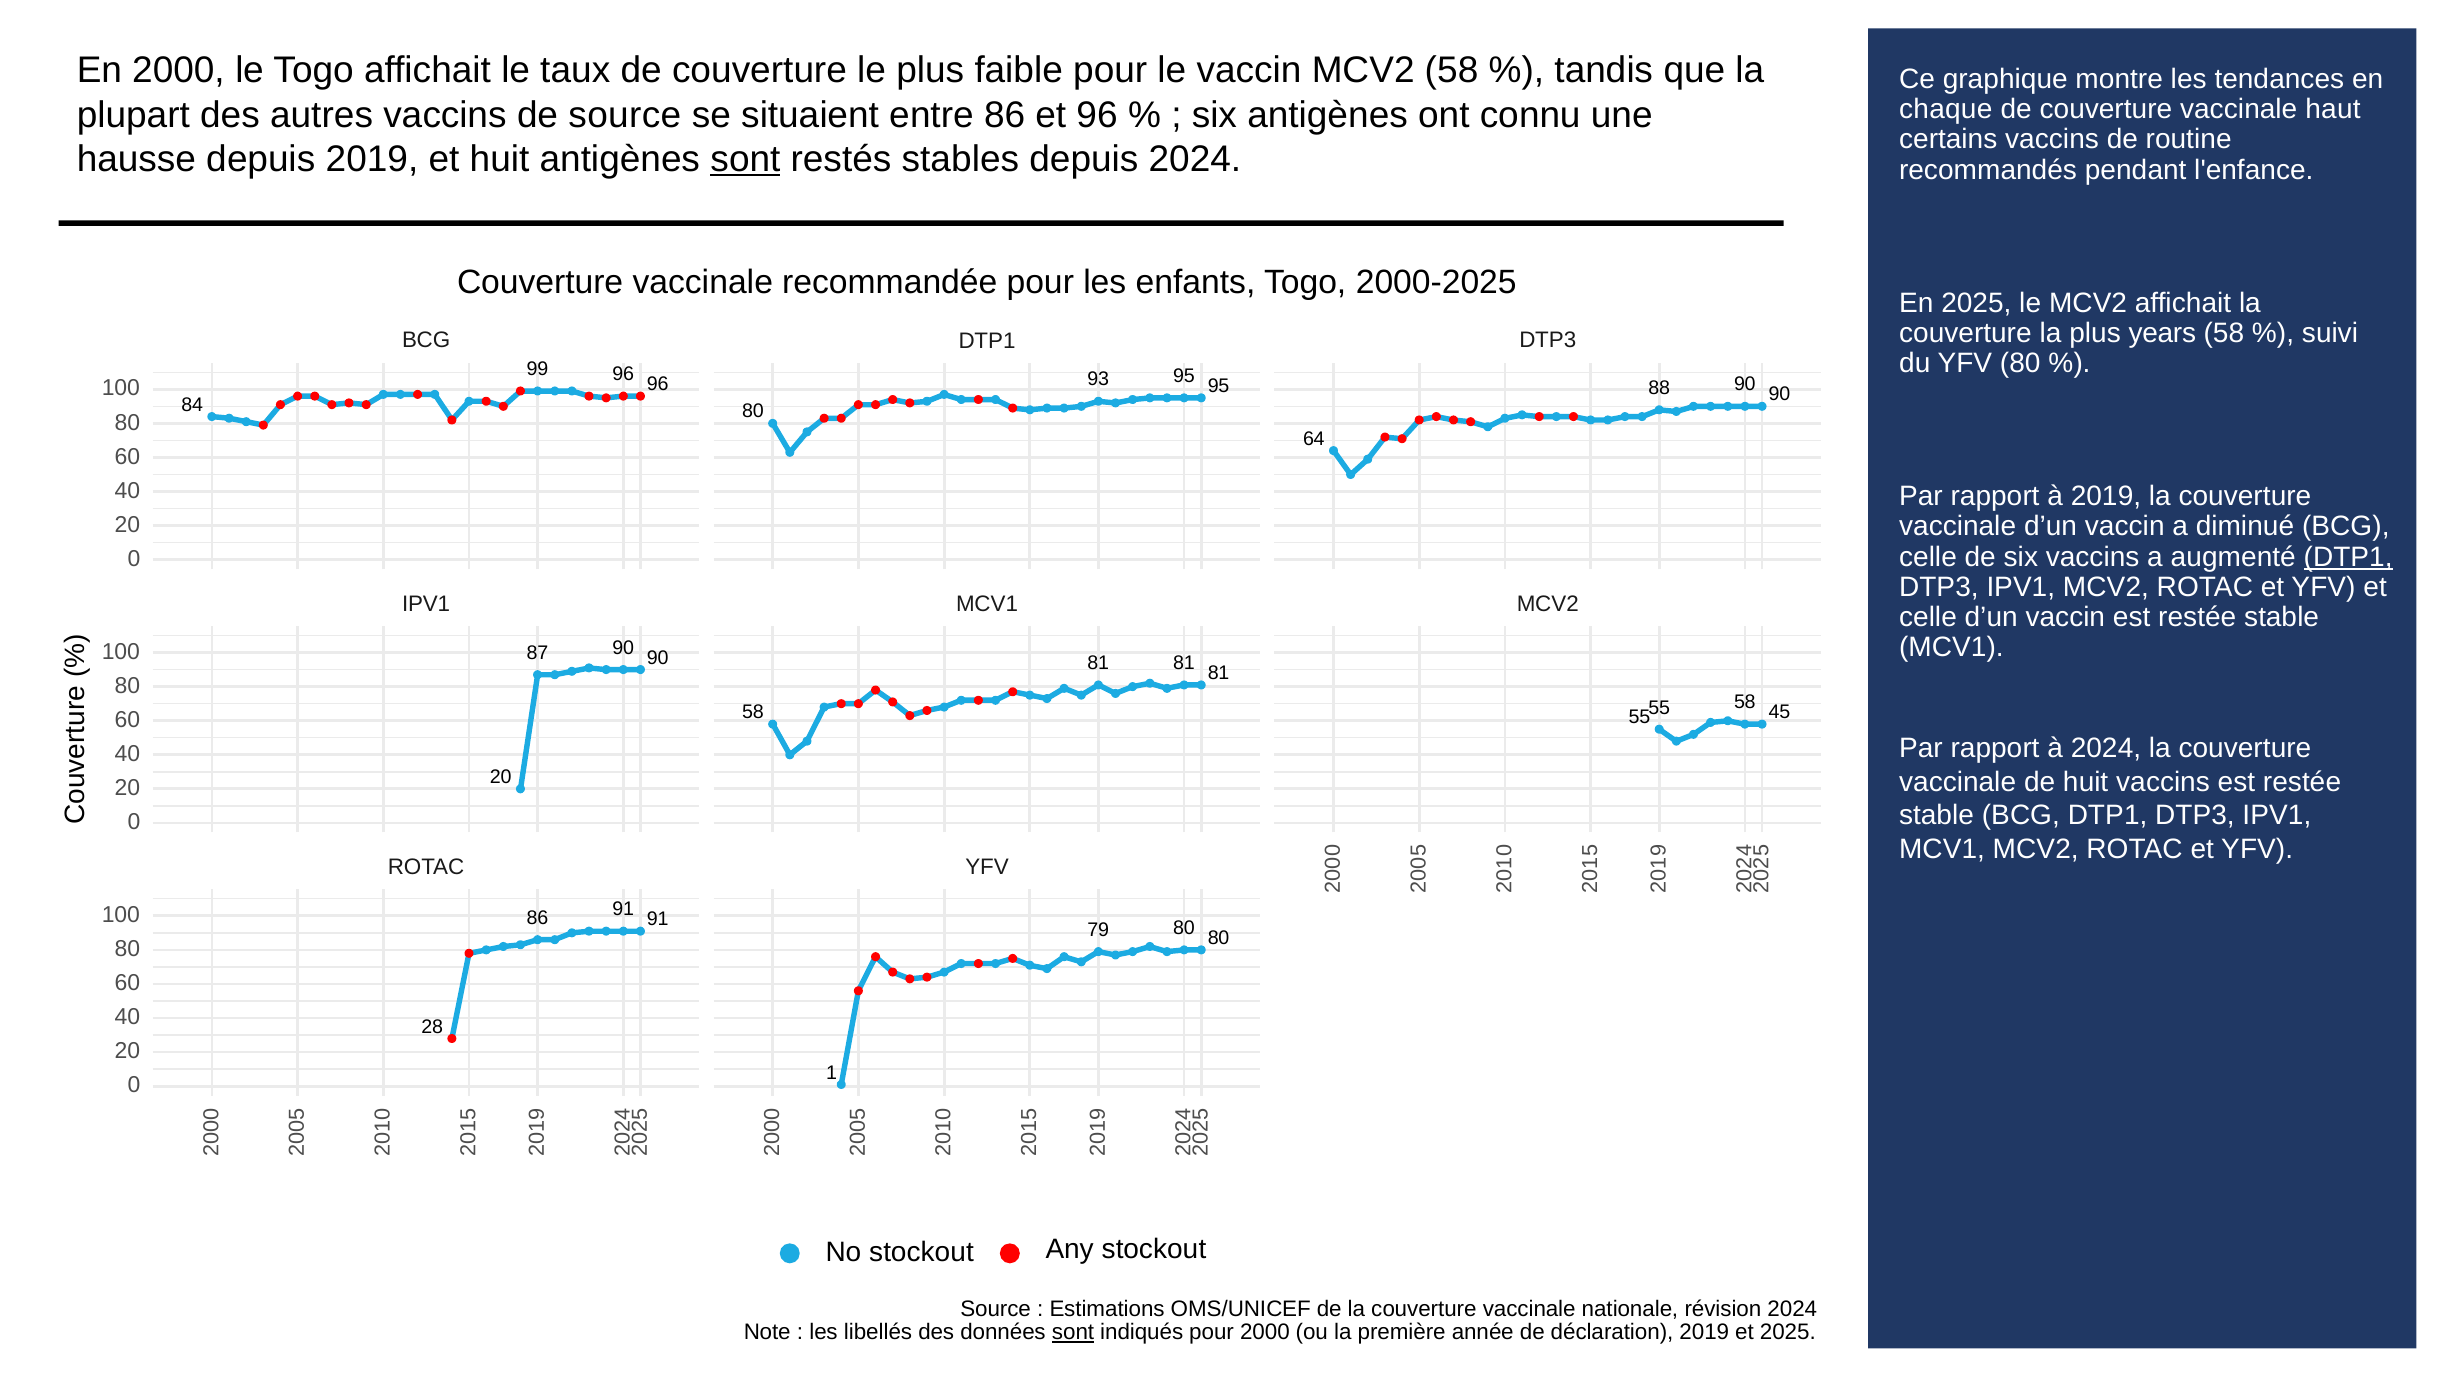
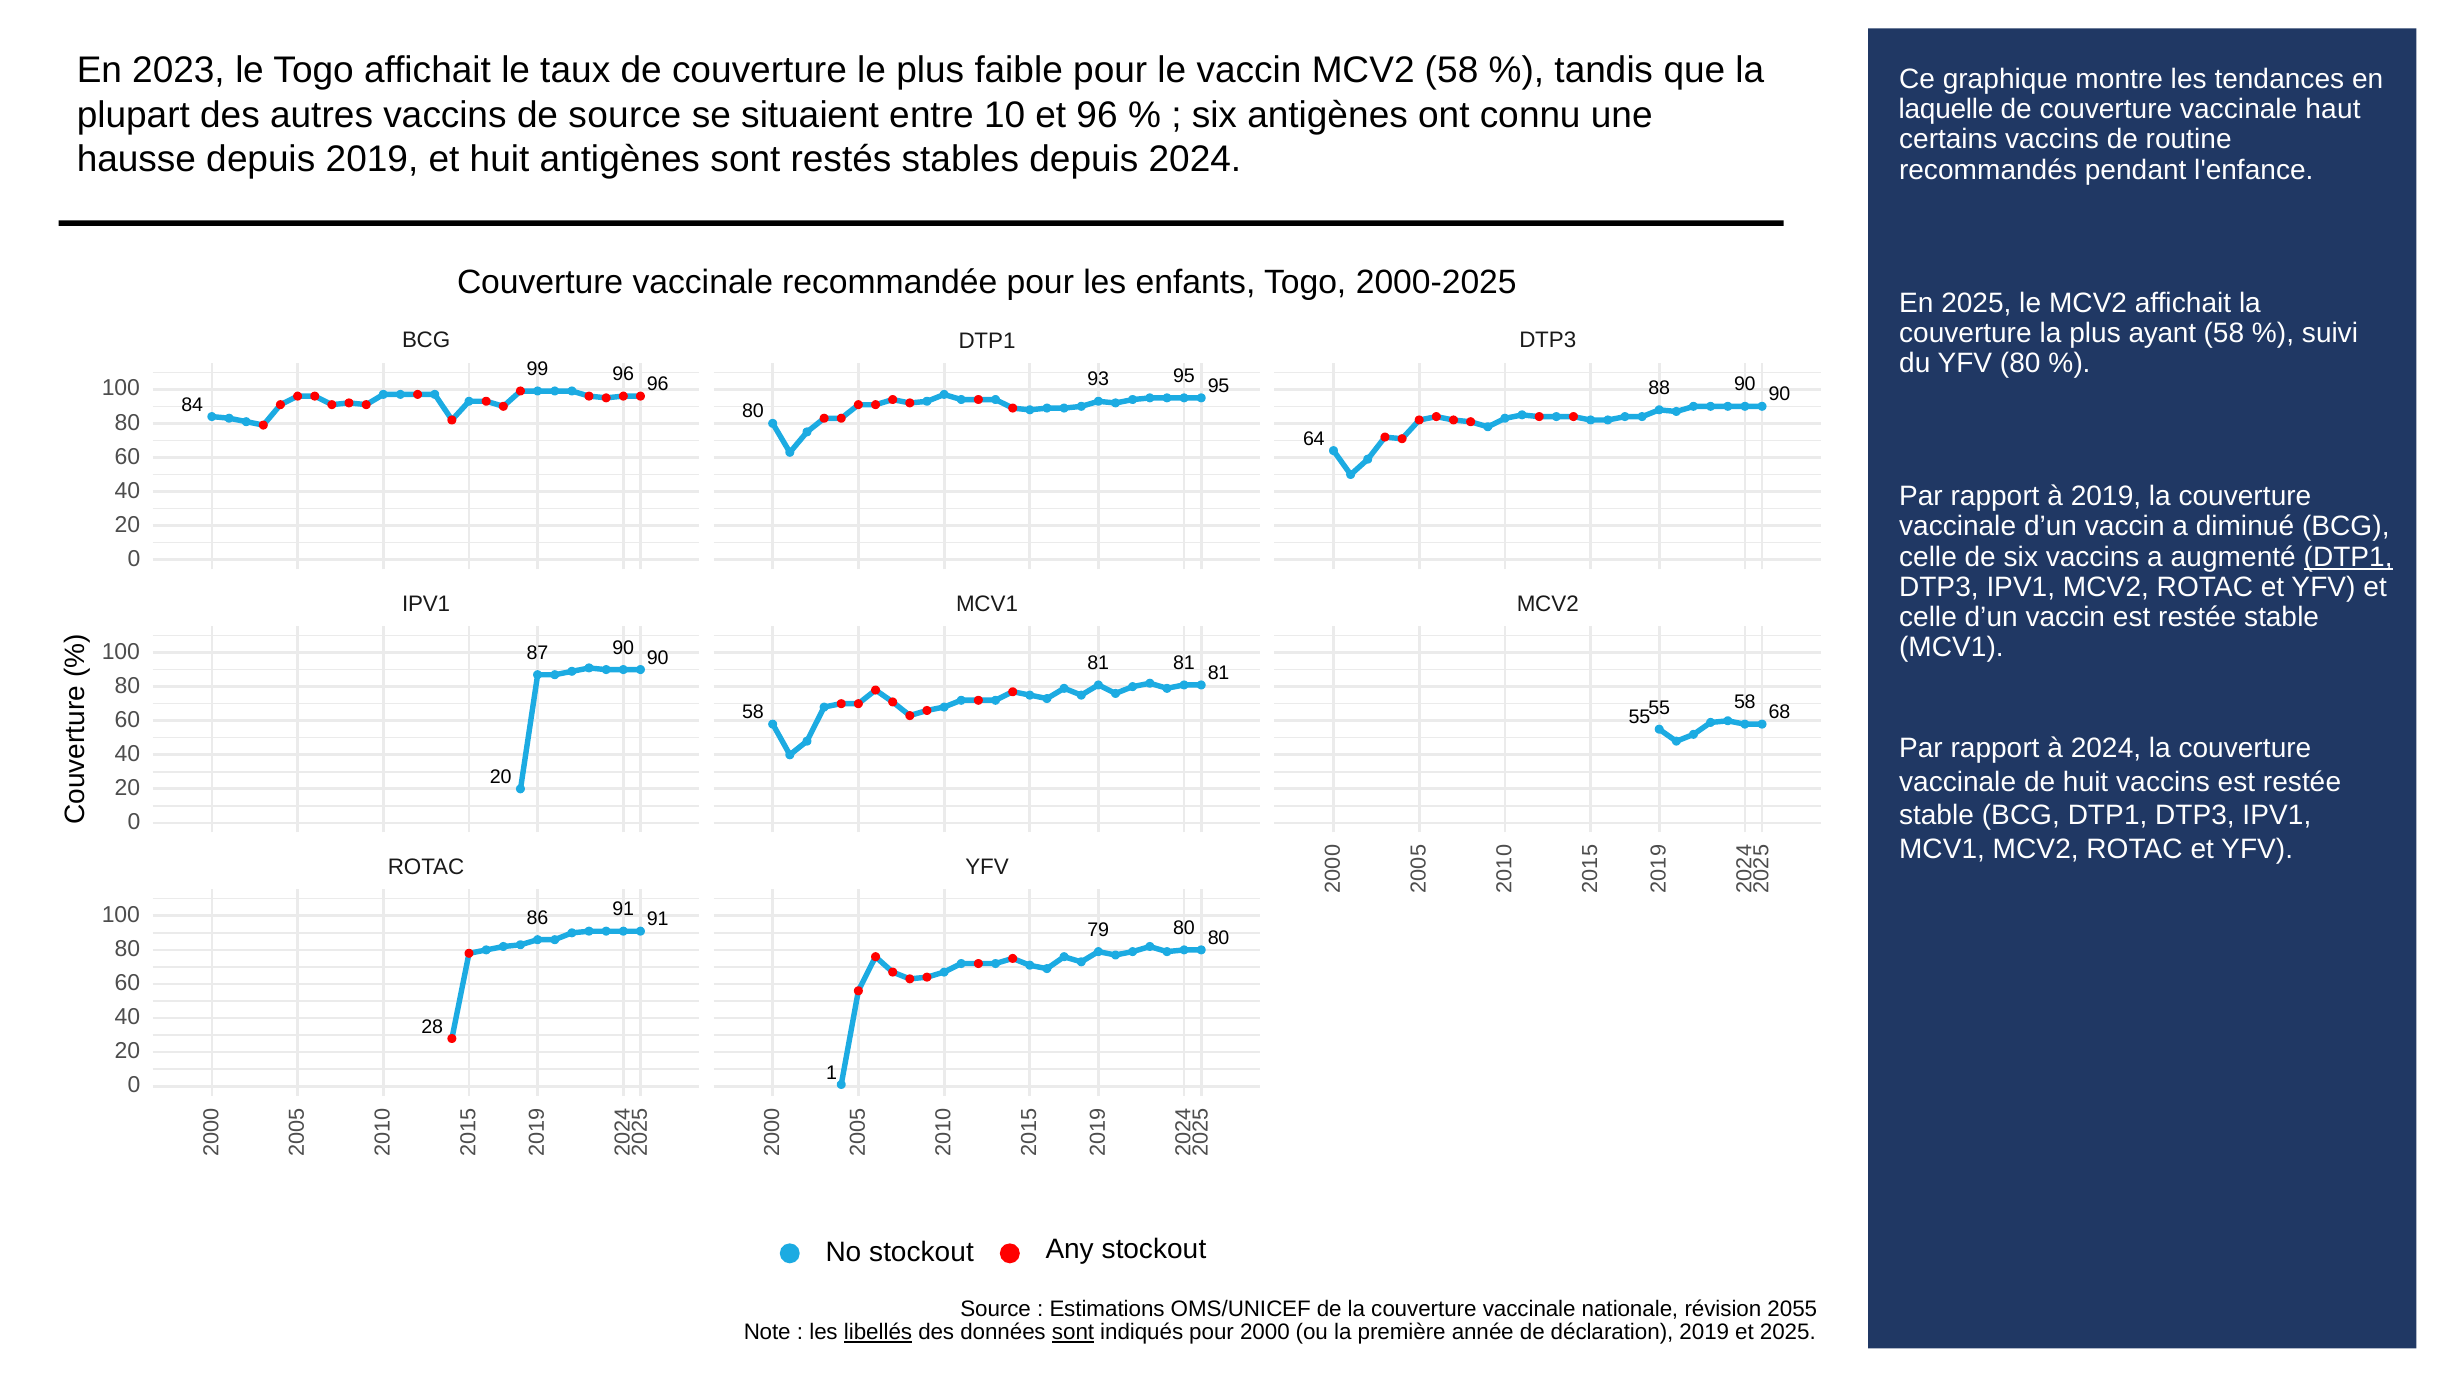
En 2000: 2000 -> 2023
chaque: chaque -> laquelle
entre 86: 86 -> 10
sont at (745, 159) underline: present -> none
years: years -> ayant
45: 45 -> 68
révision 2024: 2024 -> 2055
libellés underline: none -> present
